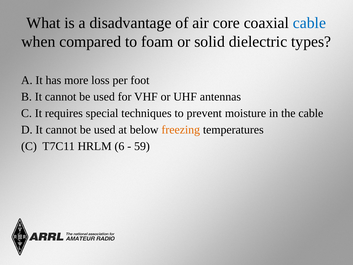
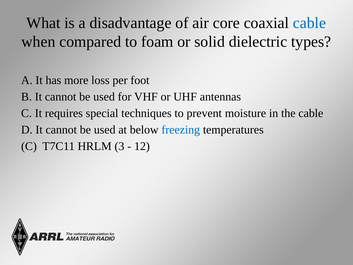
freezing colour: orange -> blue
6: 6 -> 3
59: 59 -> 12
